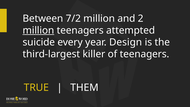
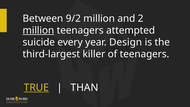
7/2: 7/2 -> 9/2
TRUE underline: none -> present
THEM: THEM -> THAN
